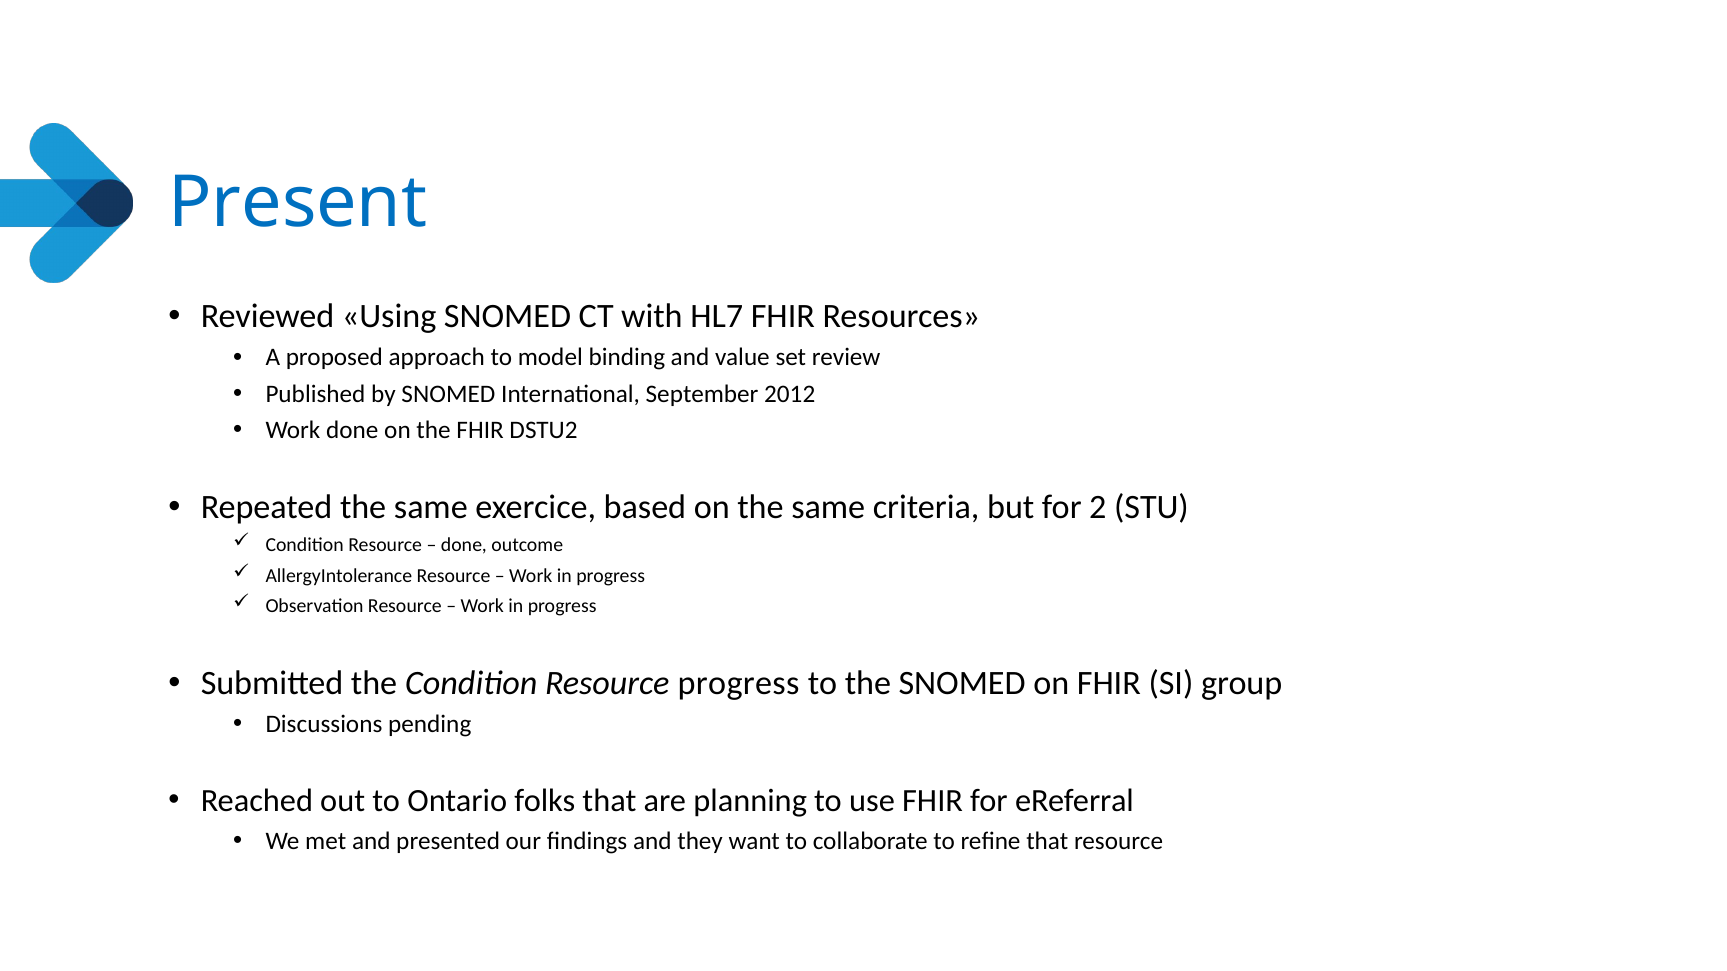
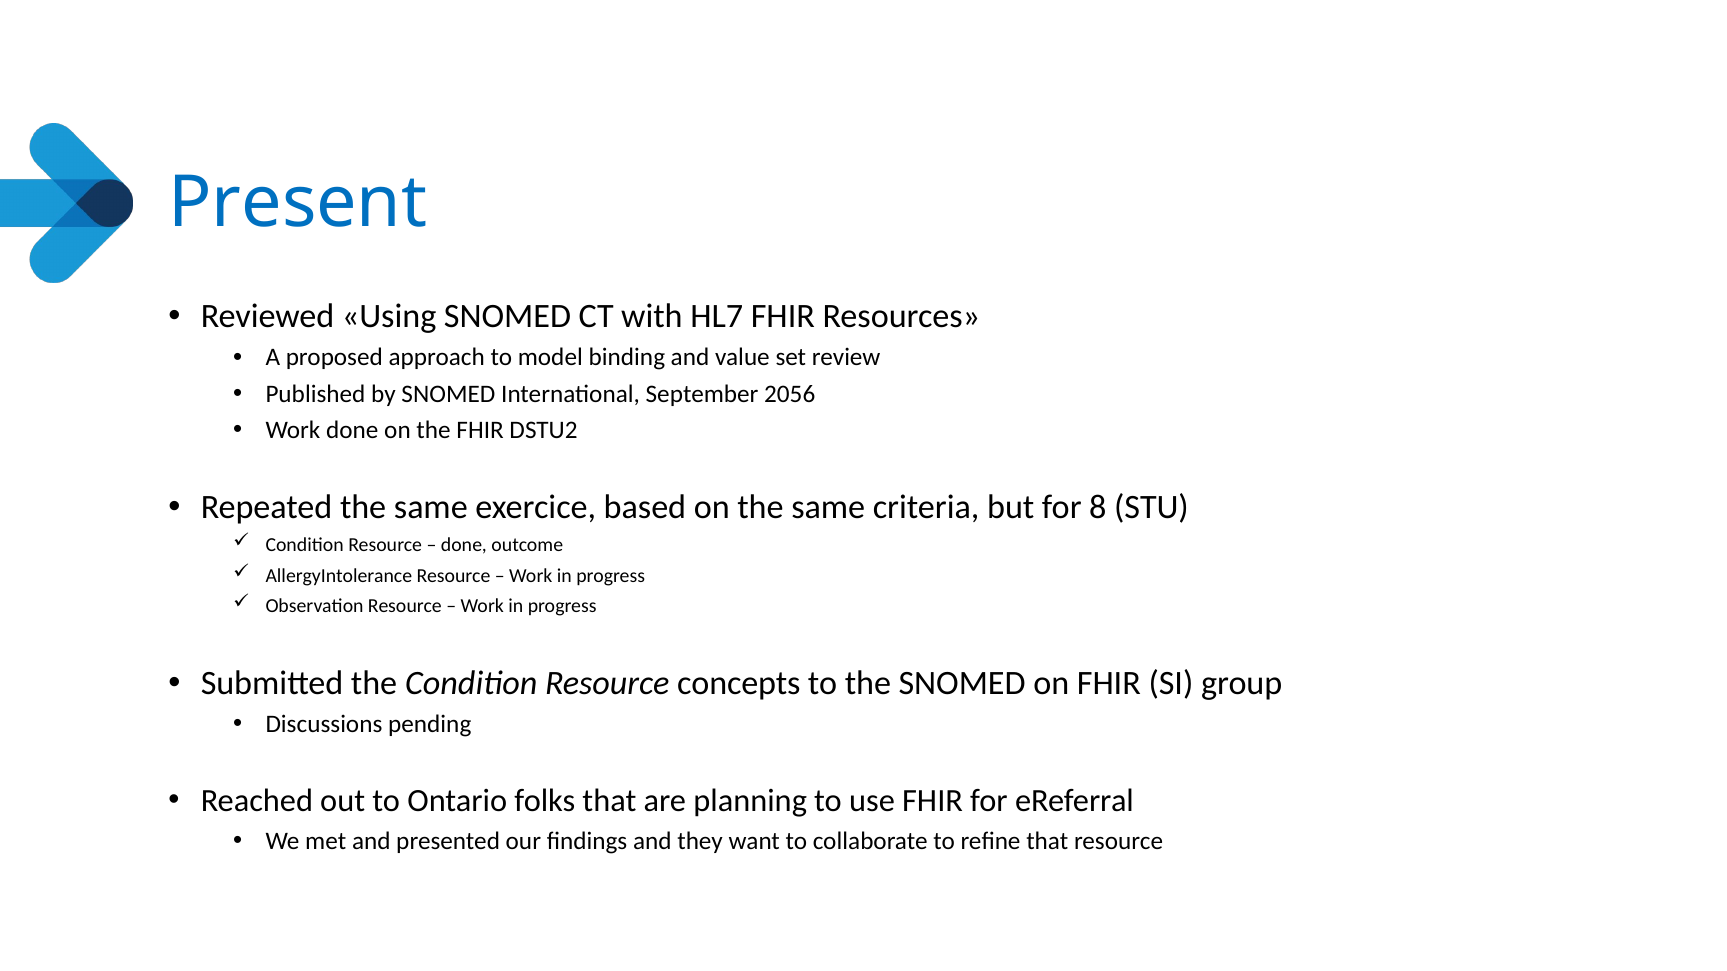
2012: 2012 -> 2056
2: 2 -> 8
Resource progress: progress -> concepts
